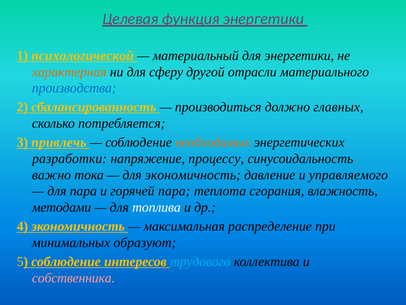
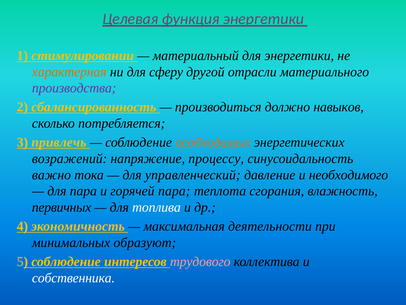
психологической: психологической -> стимулировании
производства colour: blue -> purple
главных: главных -> навыков
разработки: разработки -> возражений
для экономичность: экономичность -> управленческий
управляемого: управляемого -> необходимого
методами: методами -> первичных
распределение: распределение -> деятельности
трудового colour: light blue -> pink
собственника colour: pink -> white
